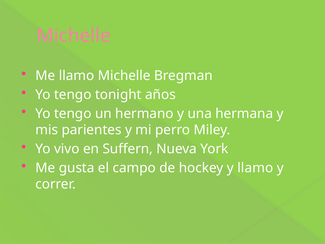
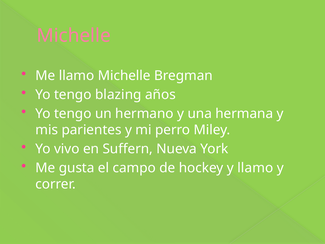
tonight: tonight -> blazing
